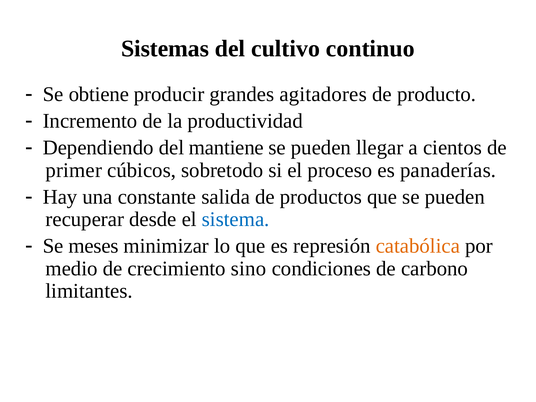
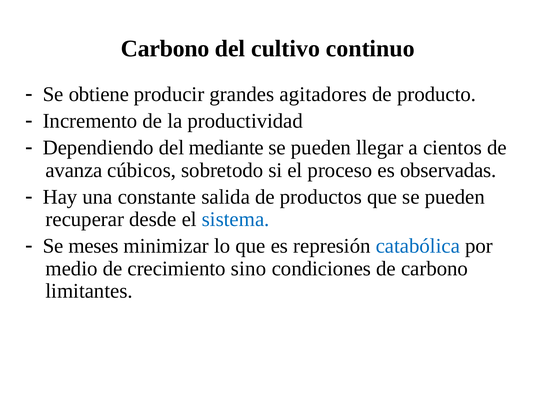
Sistemas at (165, 49): Sistemas -> Carbono
mantiene: mantiene -> mediante
primer: primer -> avanza
panaderías: panaderías -> observadas
catabólica colour: orange -> blue
